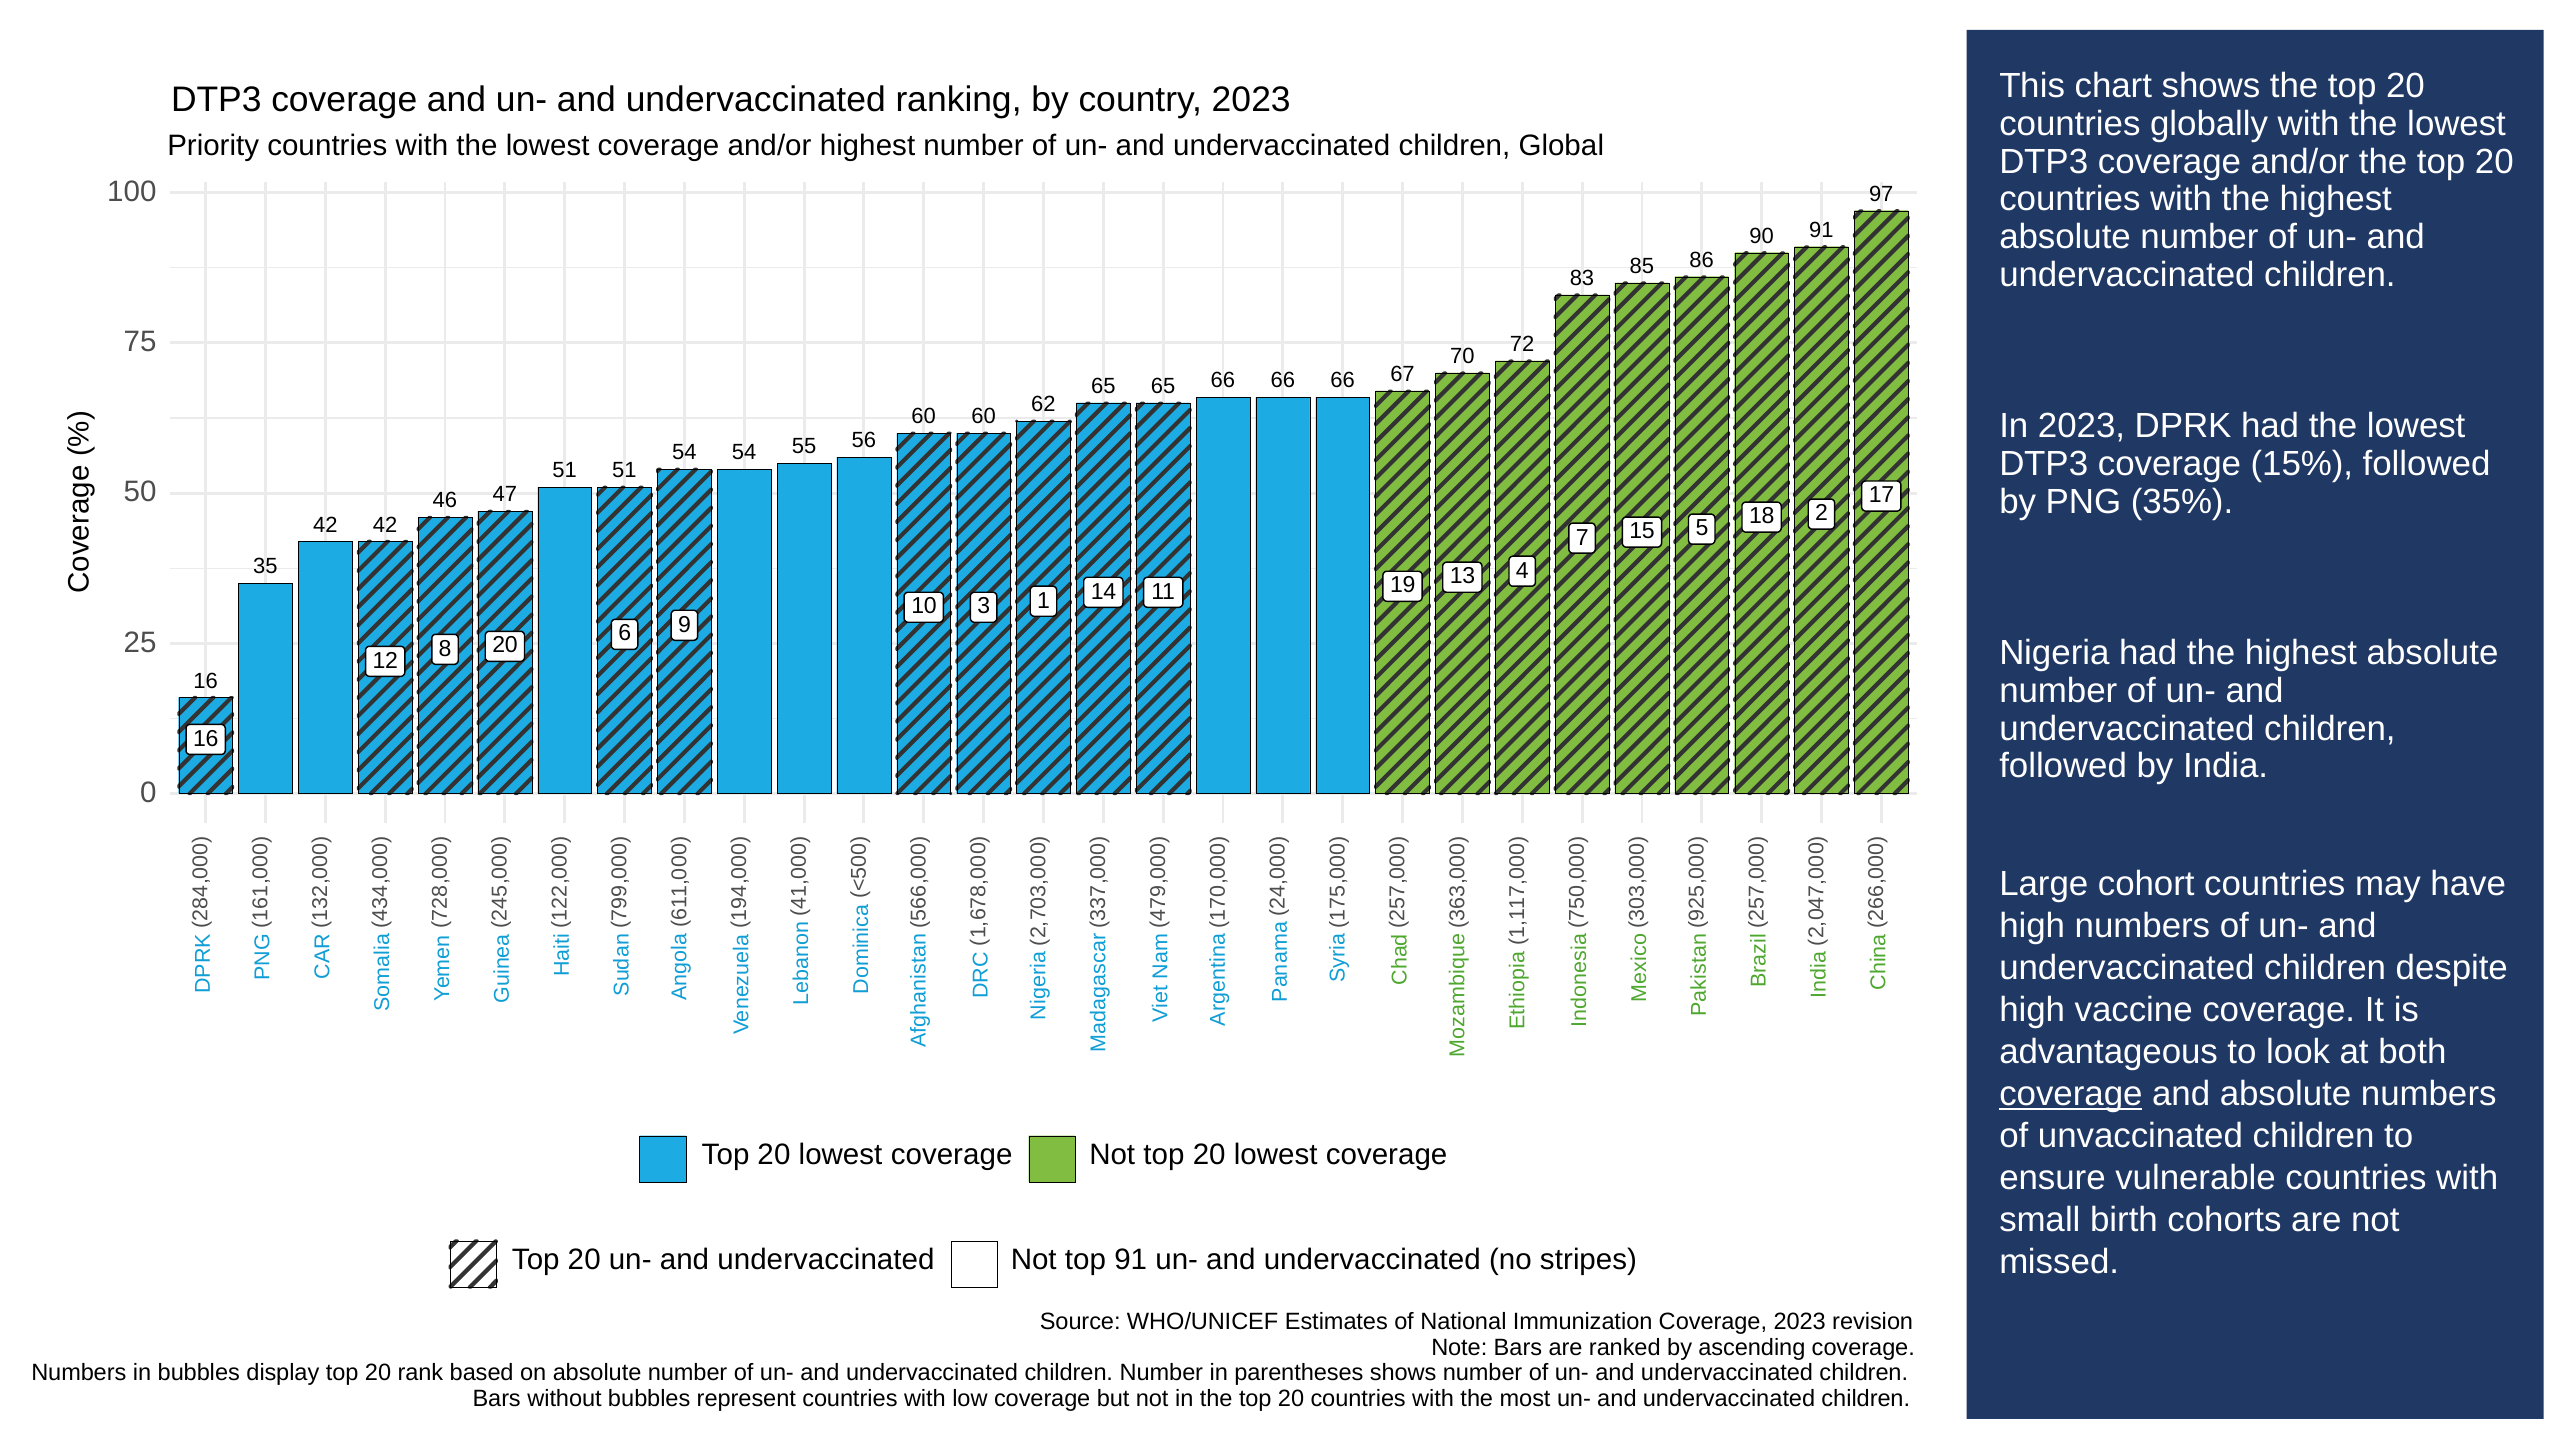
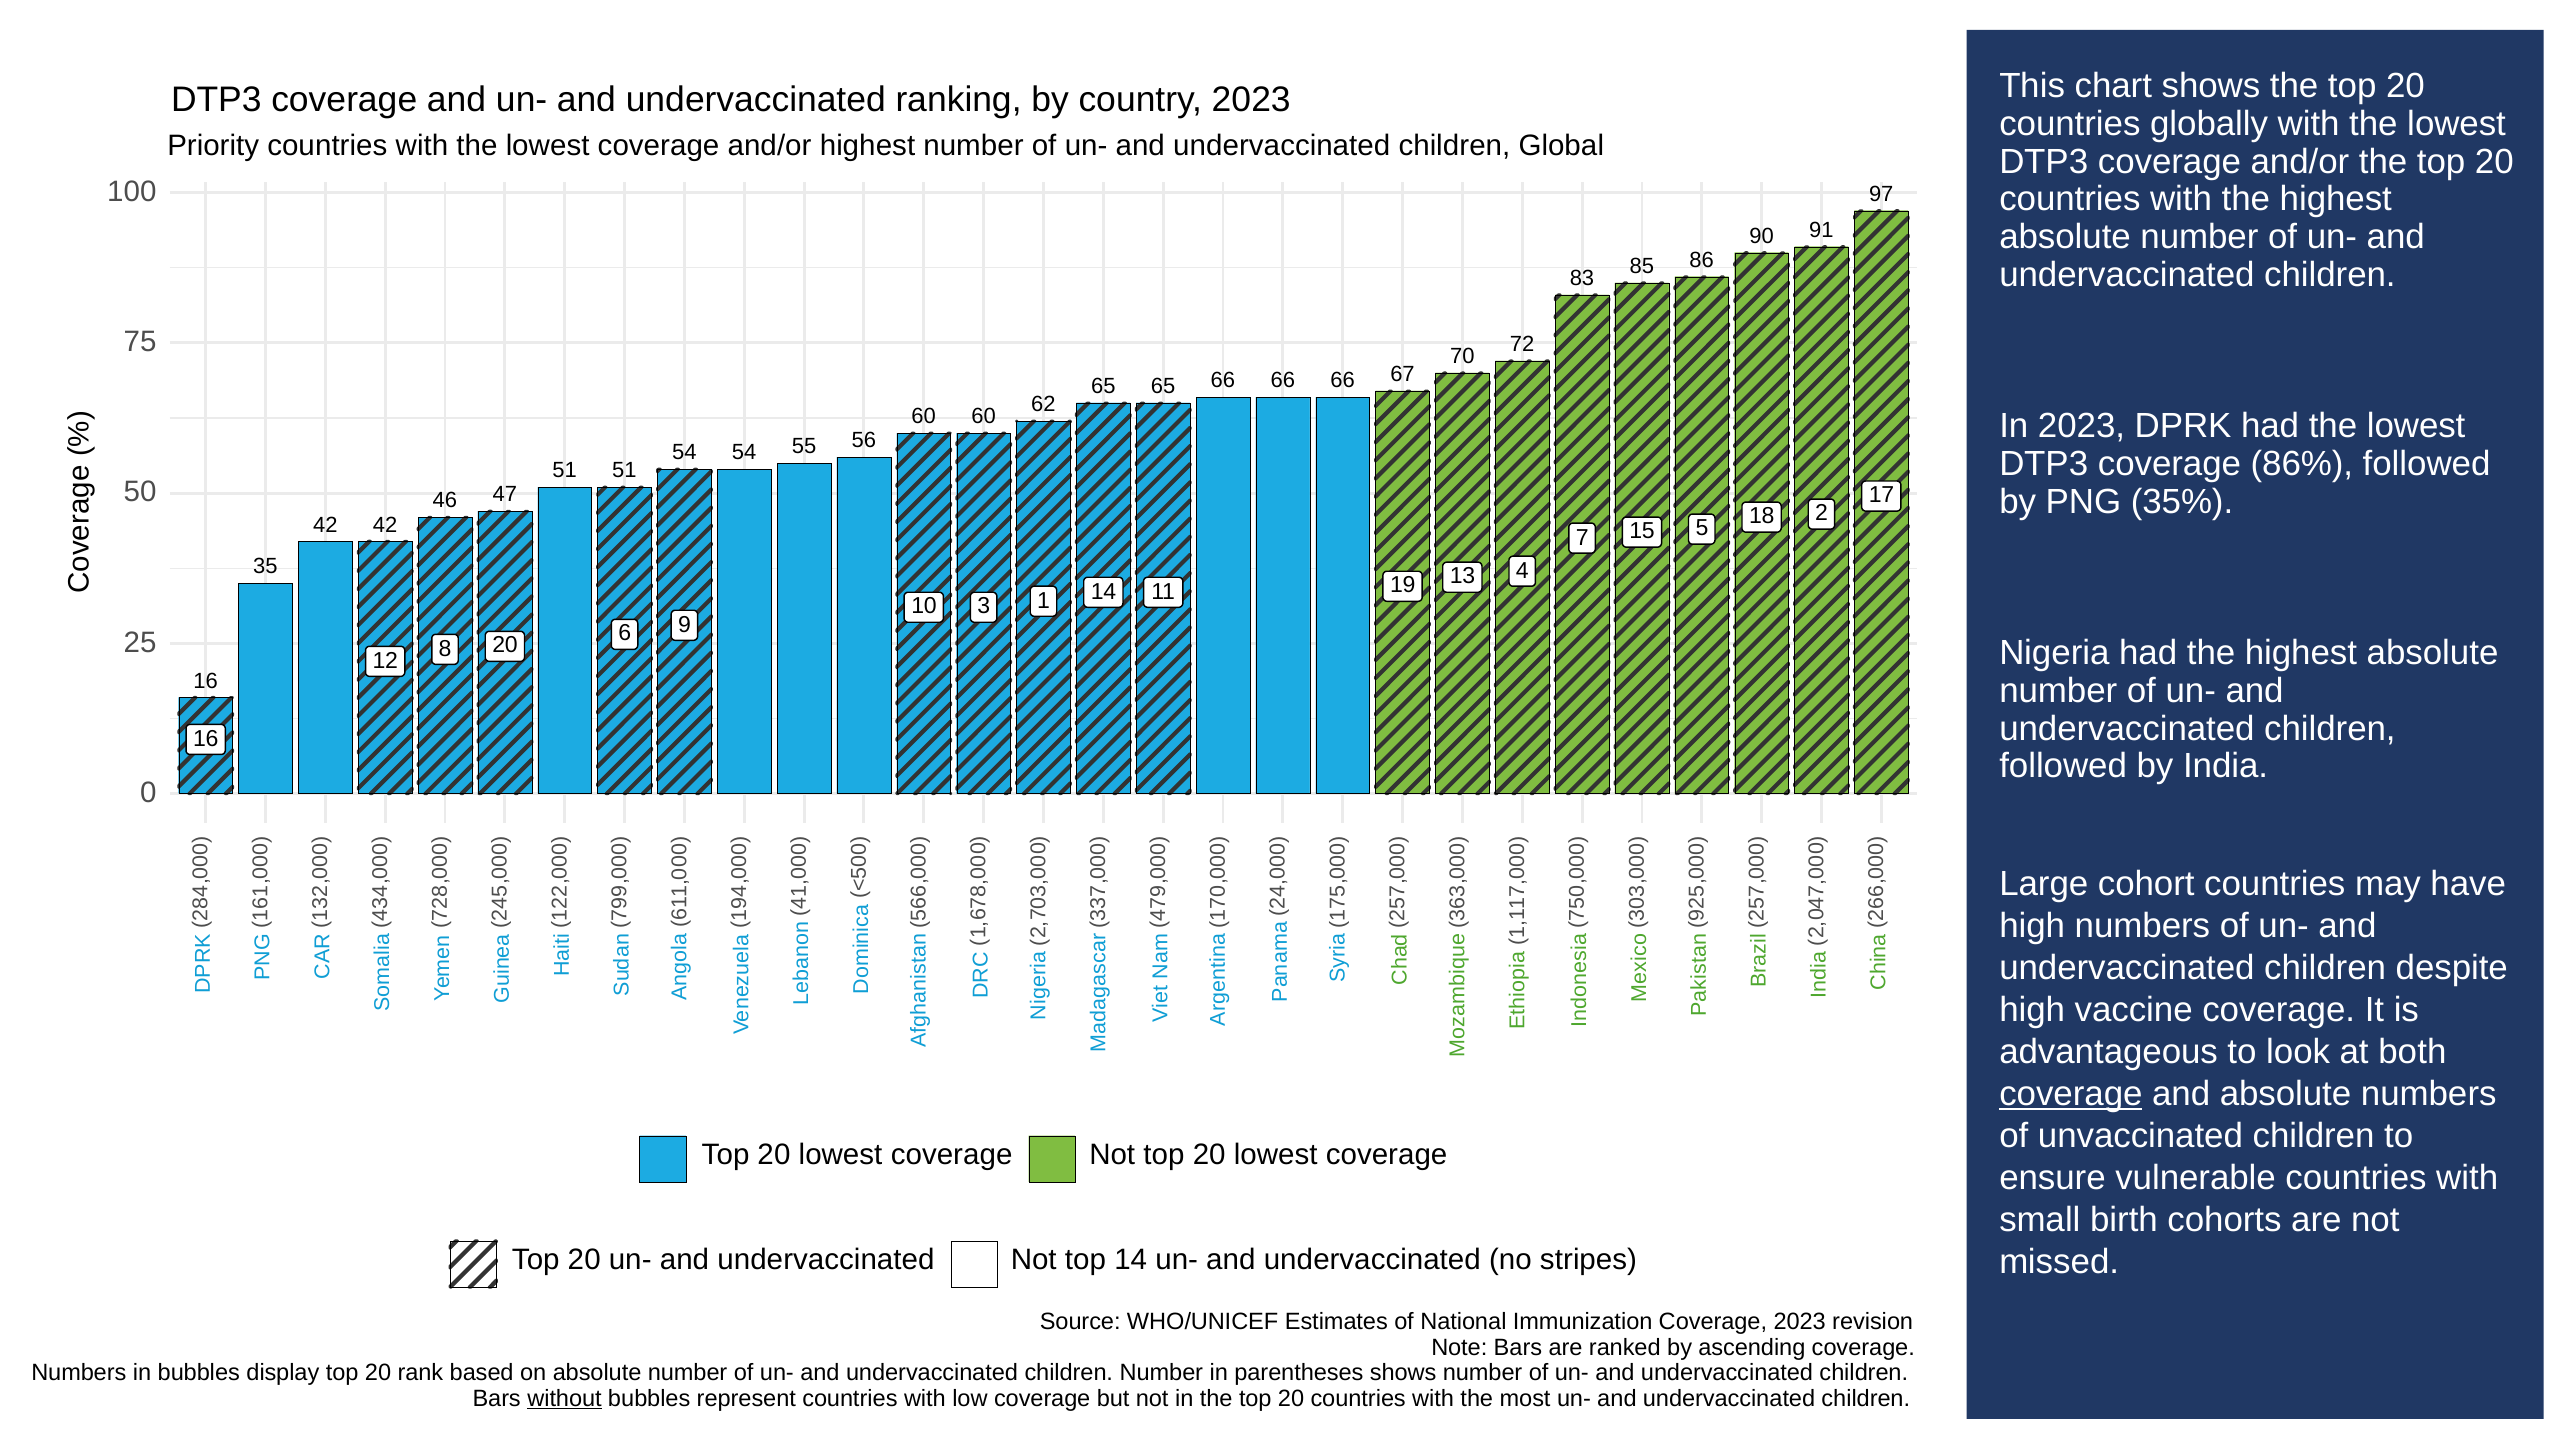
15%: 15% -> 86%
top 91: 91 -> 14
without underline: none -> present
